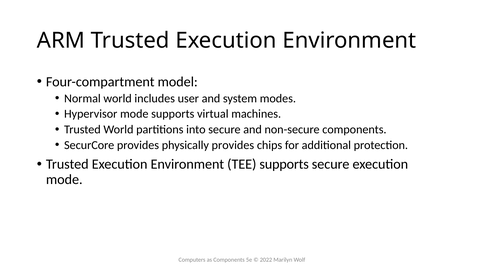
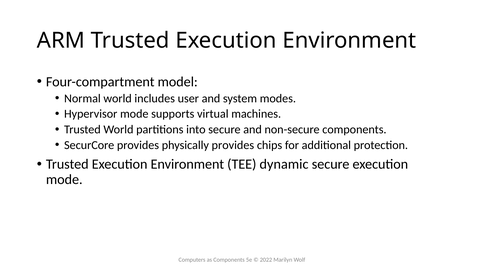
TEE supports: supports -> dynamic
